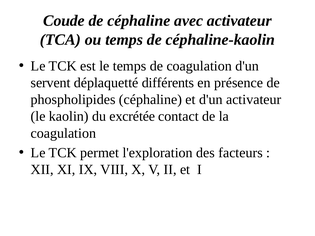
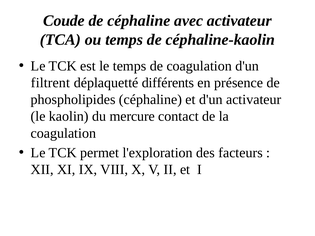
servent: servent -> filtrent
excrétée: excrétée -> mercure
